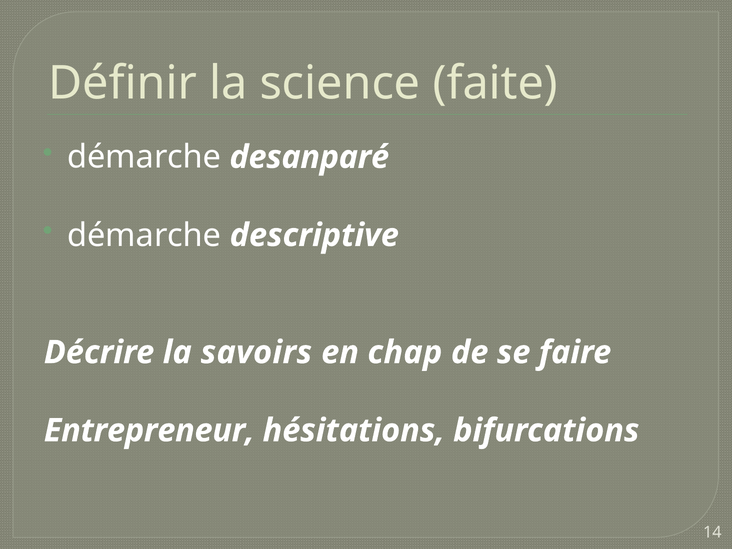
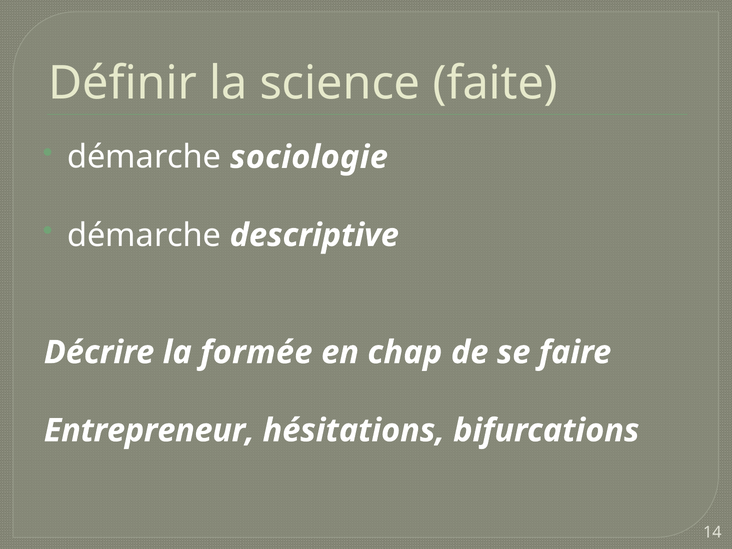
desanparé: desanparé -> sociologie
savoirs: savoirs -> formée
